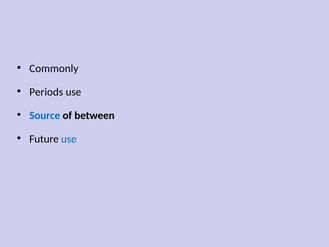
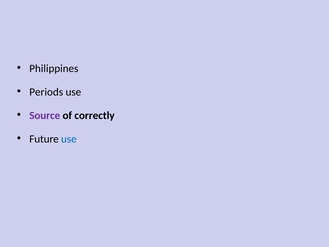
Commonly: Commonly -> Philippines
Source colour: blue -> purple
between: between -> correctly
